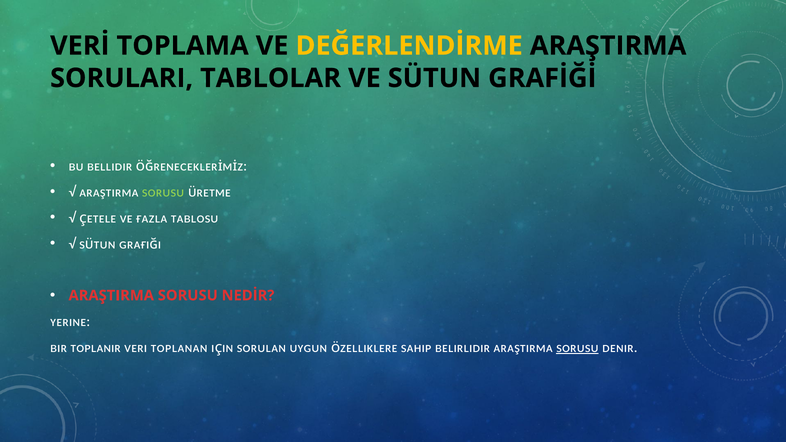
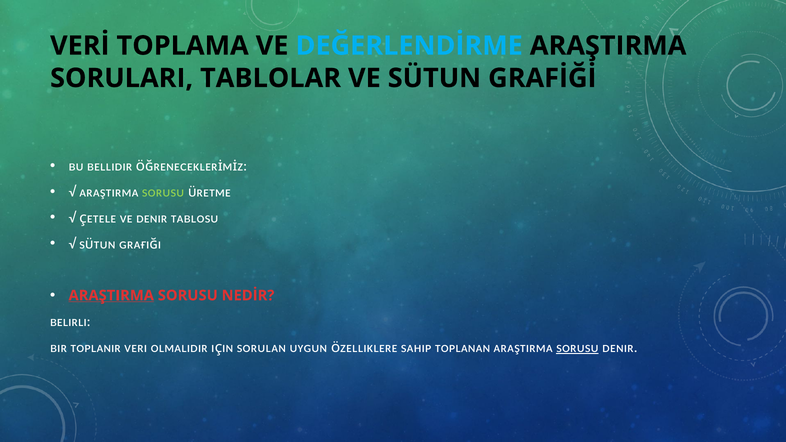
DEĞERLENDİRME colour: yellow -> light blue
ᴠᴇ ғᴀᴢʟᴀ: ғᴀᴢʟᴀ -> ᴅᴇɴɪʀ
ARAŞTIRMA at (111, 296) underline: none -> present
ʏᴇʀɪɴᴇ: ʏᴇʀɪɴᴇ -> ʙᴇʟɪʀʟɪ
ᴛᴏᴘʟᴀɴᴀɴ: ᴛᴏᴘʟᴀɴᴀɴ -> ᴏʟᴍᴀʟıᴅıʀ
ʙᴇʟɪʀʟɪᴅɪʀ: ʙᴇʟɪʀʟɪᴅɪʀ -> ᴛᴏᴘʟᴀɴᴀɴ
